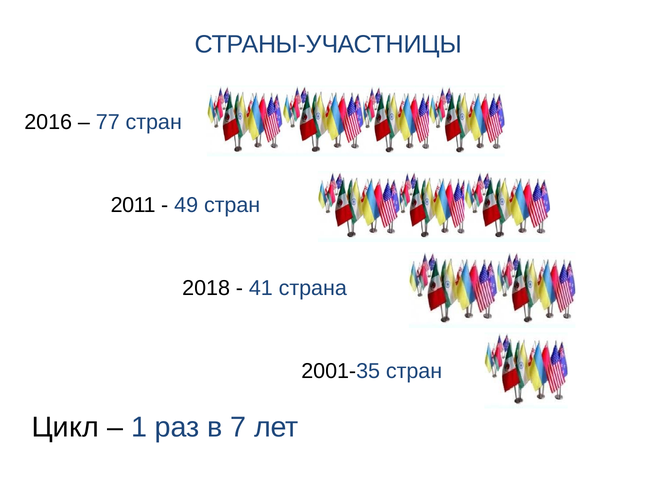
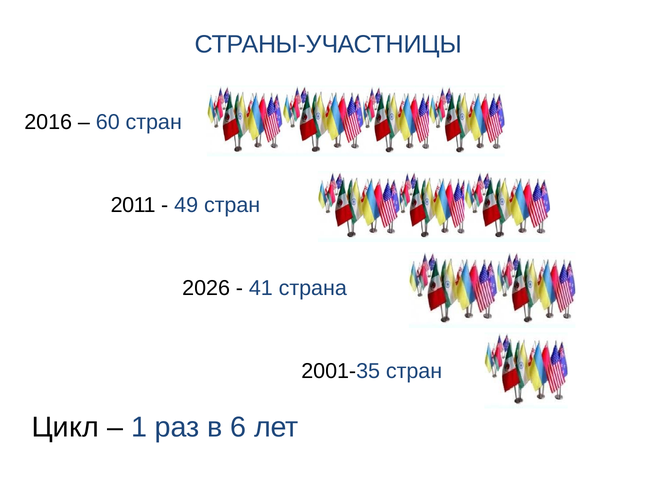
77: 77 -> 60
2018: 2018 -> 2026
7: 7 -> 6
